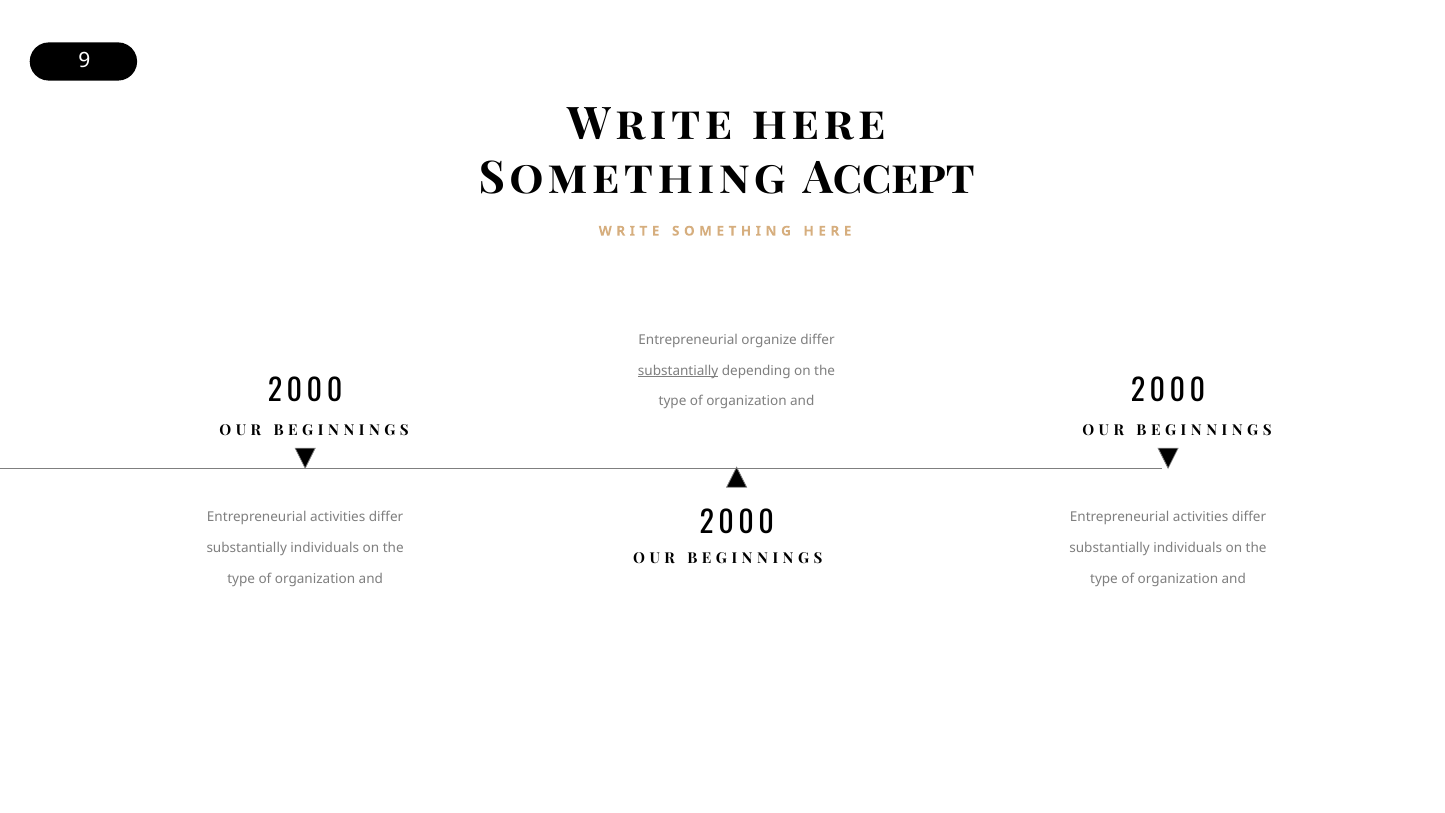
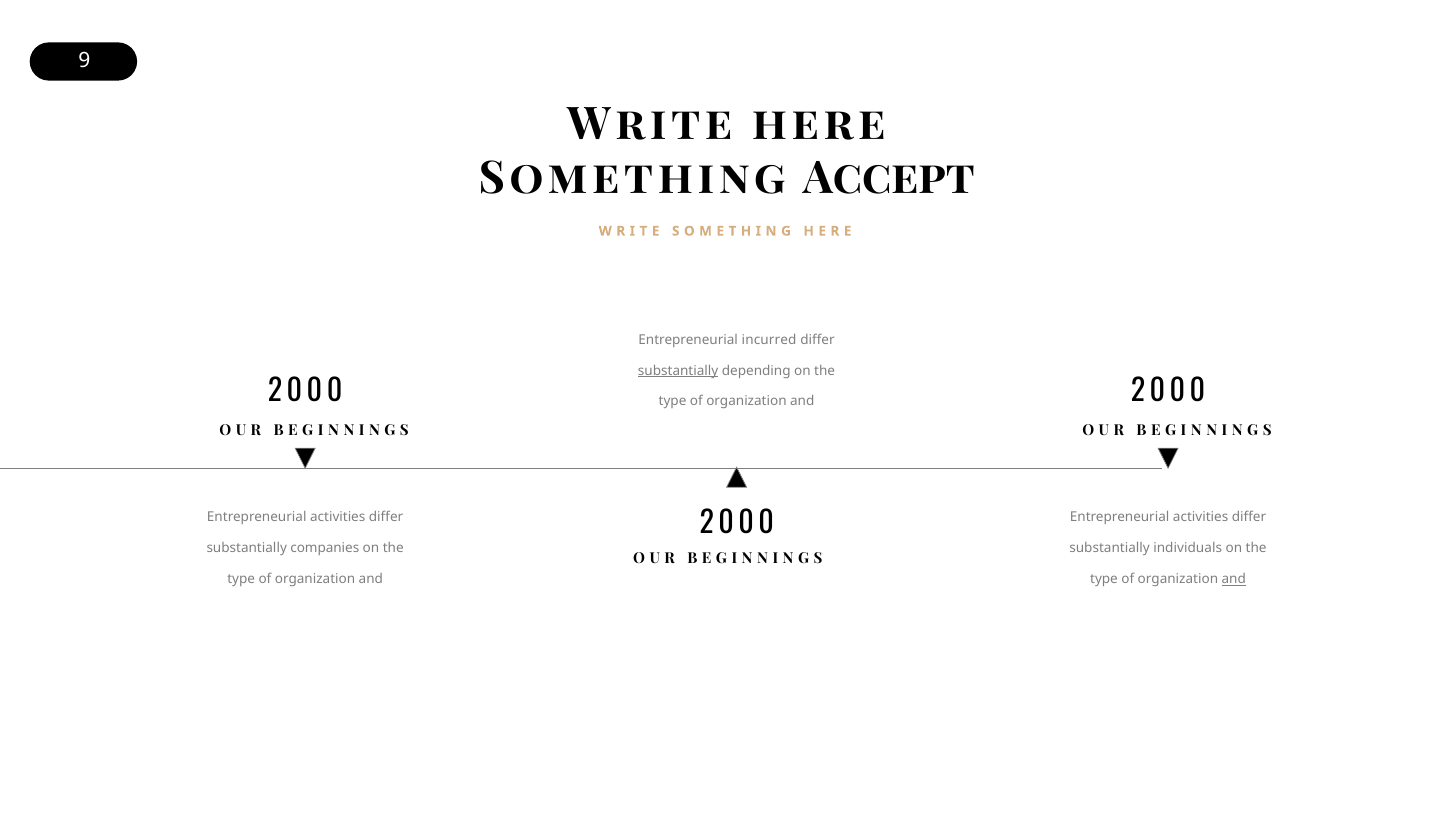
organize: organize -> incurred
individuals at (325, 548): individuals -> companies
and at (1234, 579) underline: none -> present
